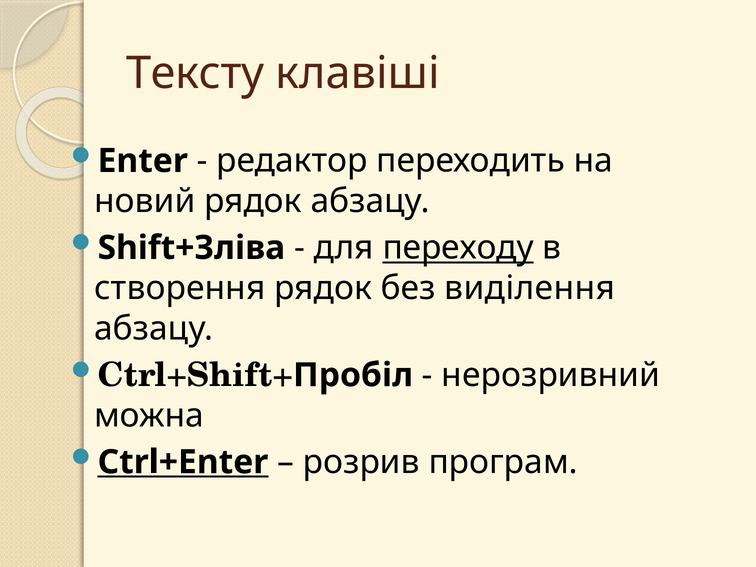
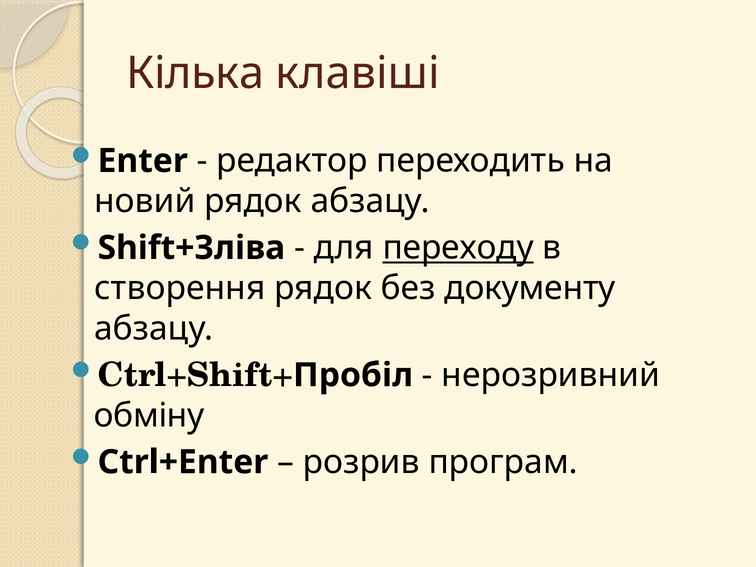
Тексту: Тексту -> Кілька
виділення: виділення -> документу
можна: можна -> обміну
Ctrl+Enter underline: present -> none
